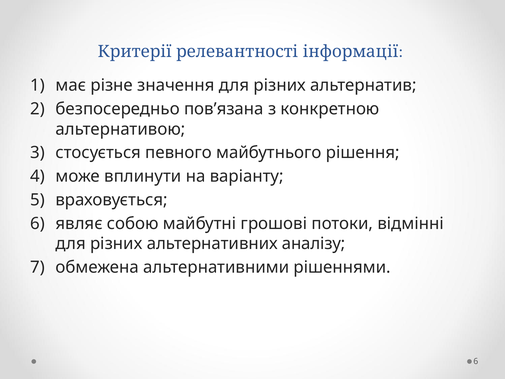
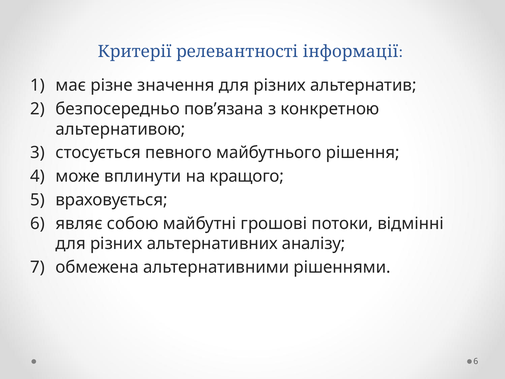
варіанту: варіанту -> кращого
